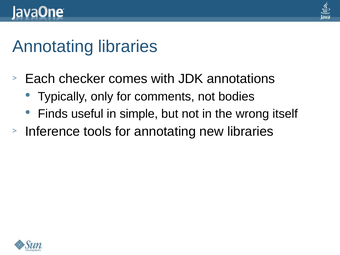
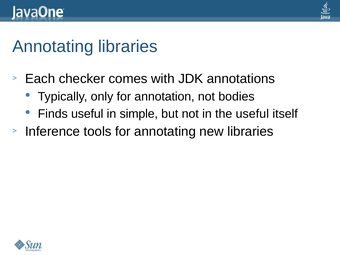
comments: comments -> annotation
the wrong: wrong -> useful
